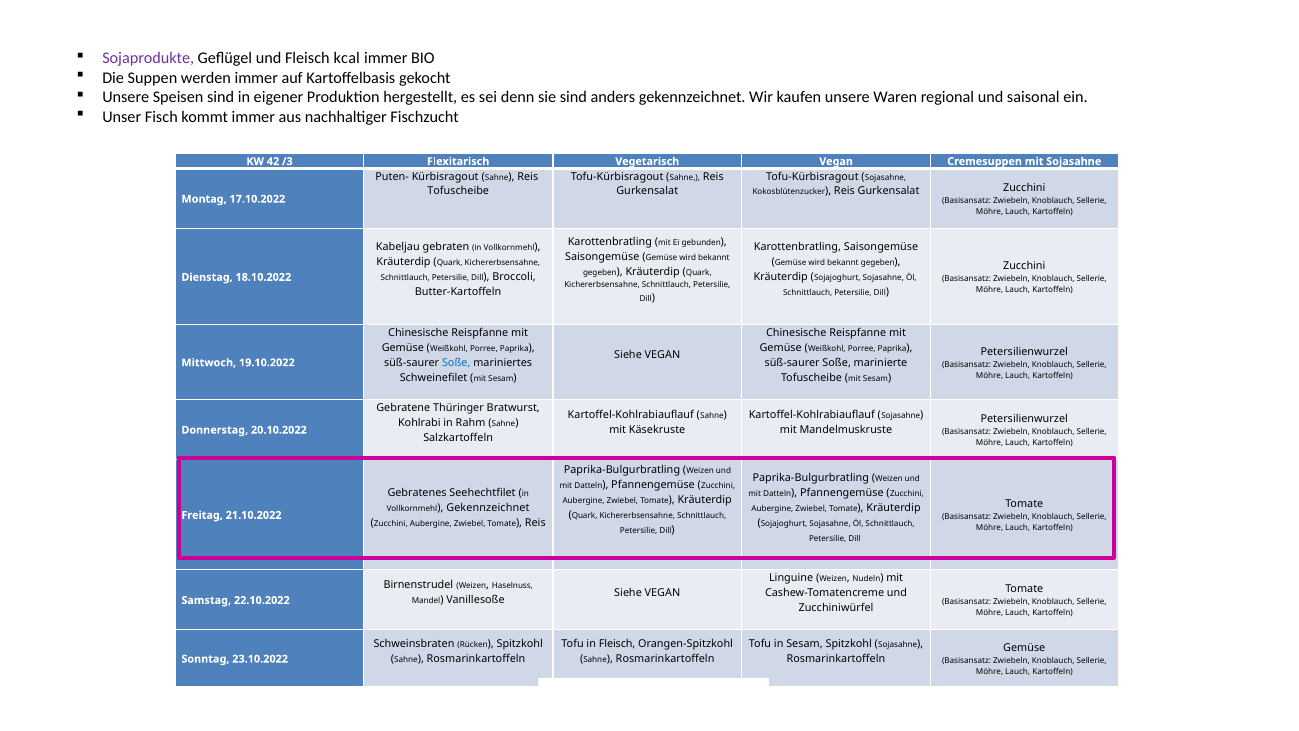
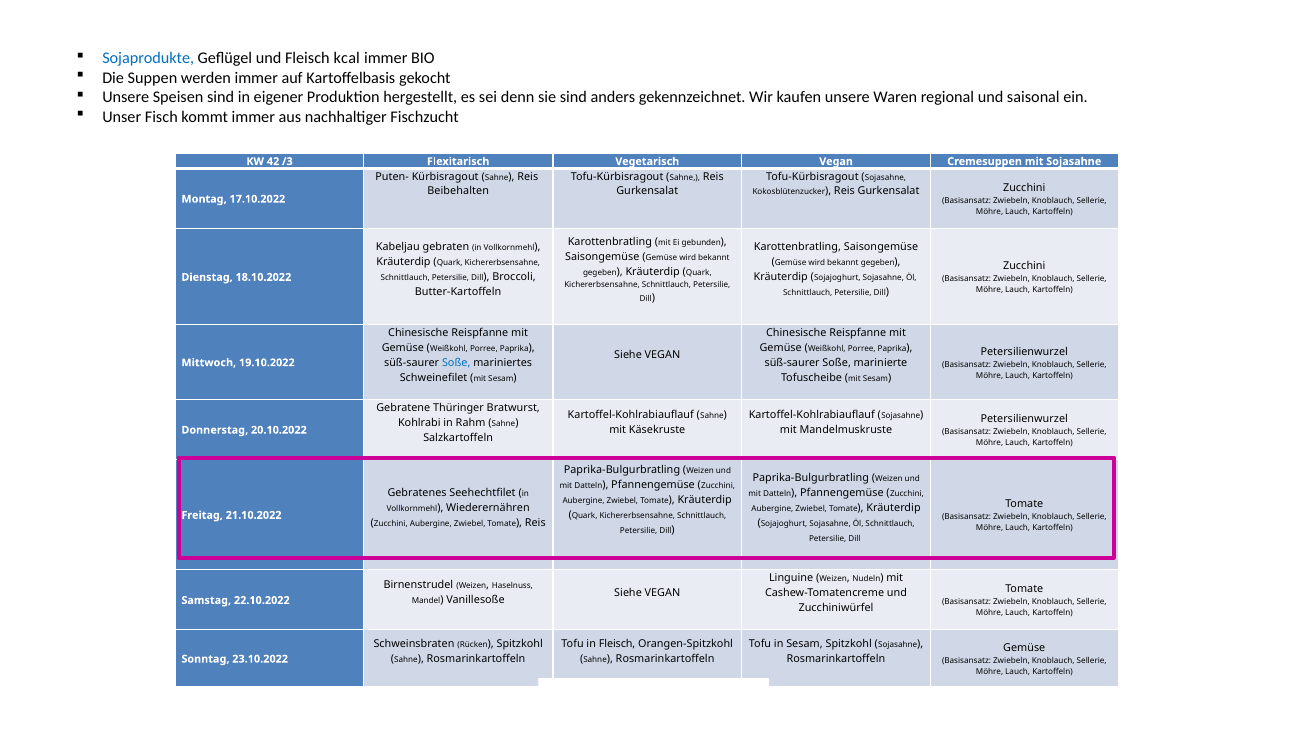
Sojaprodukte colour: purple -> blue
Tofuscheibe at (458, 191): Tofuscheibe -> Beibehalten
Vollkornmehl Gekennzeichnet: Gekennzeichnet -> Wiederernähren
